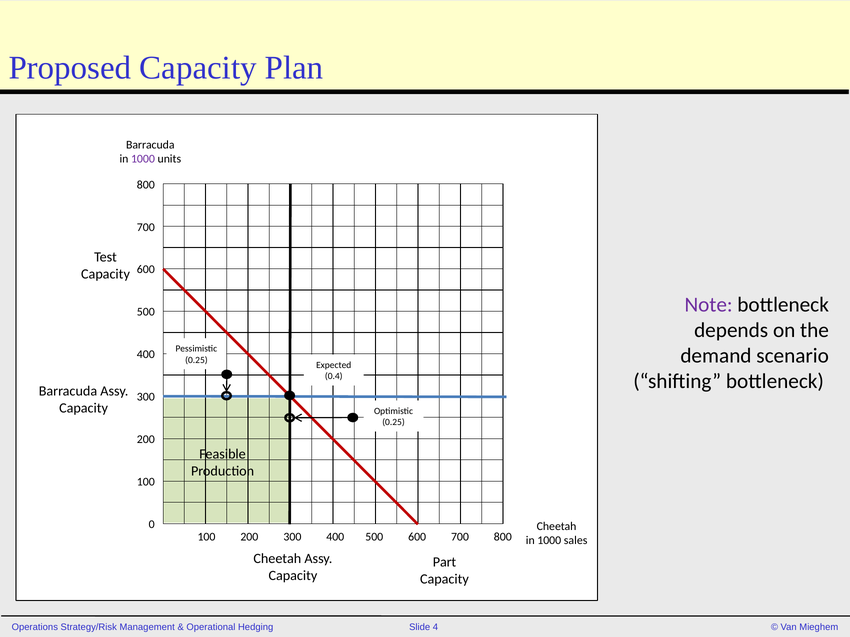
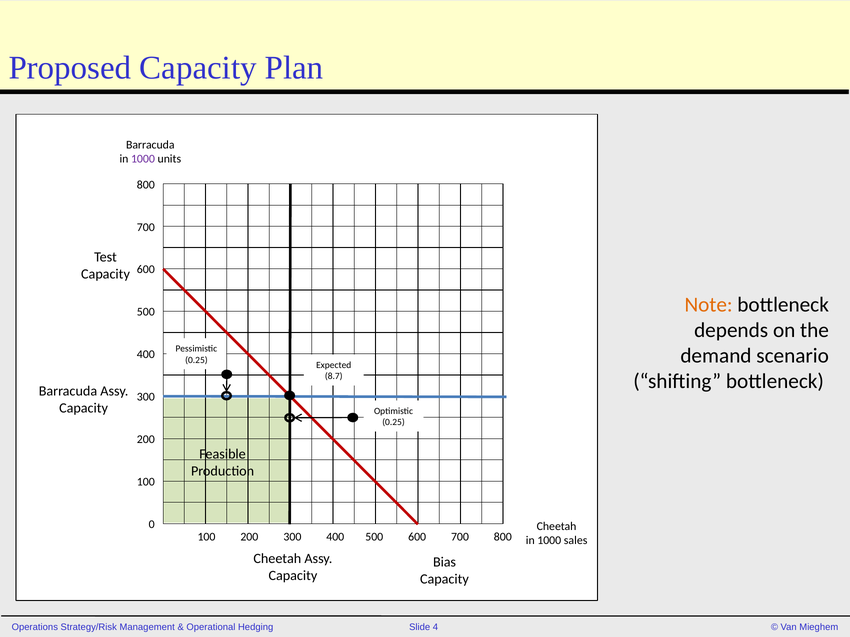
Note colour: purple -> orange
0.4: 0.4 -> 8.7
Part: Part -> Bias
